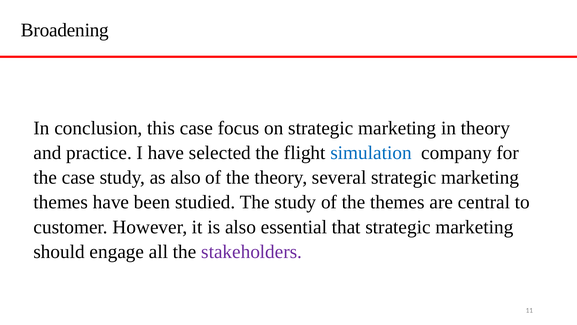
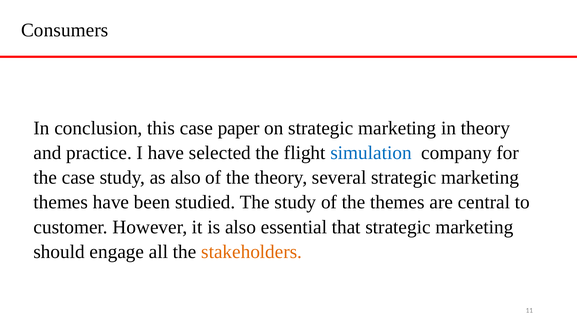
Broadening: Broadening -> Consumers
focus: focus -> paper
stakeholders colour: purple -> orange
